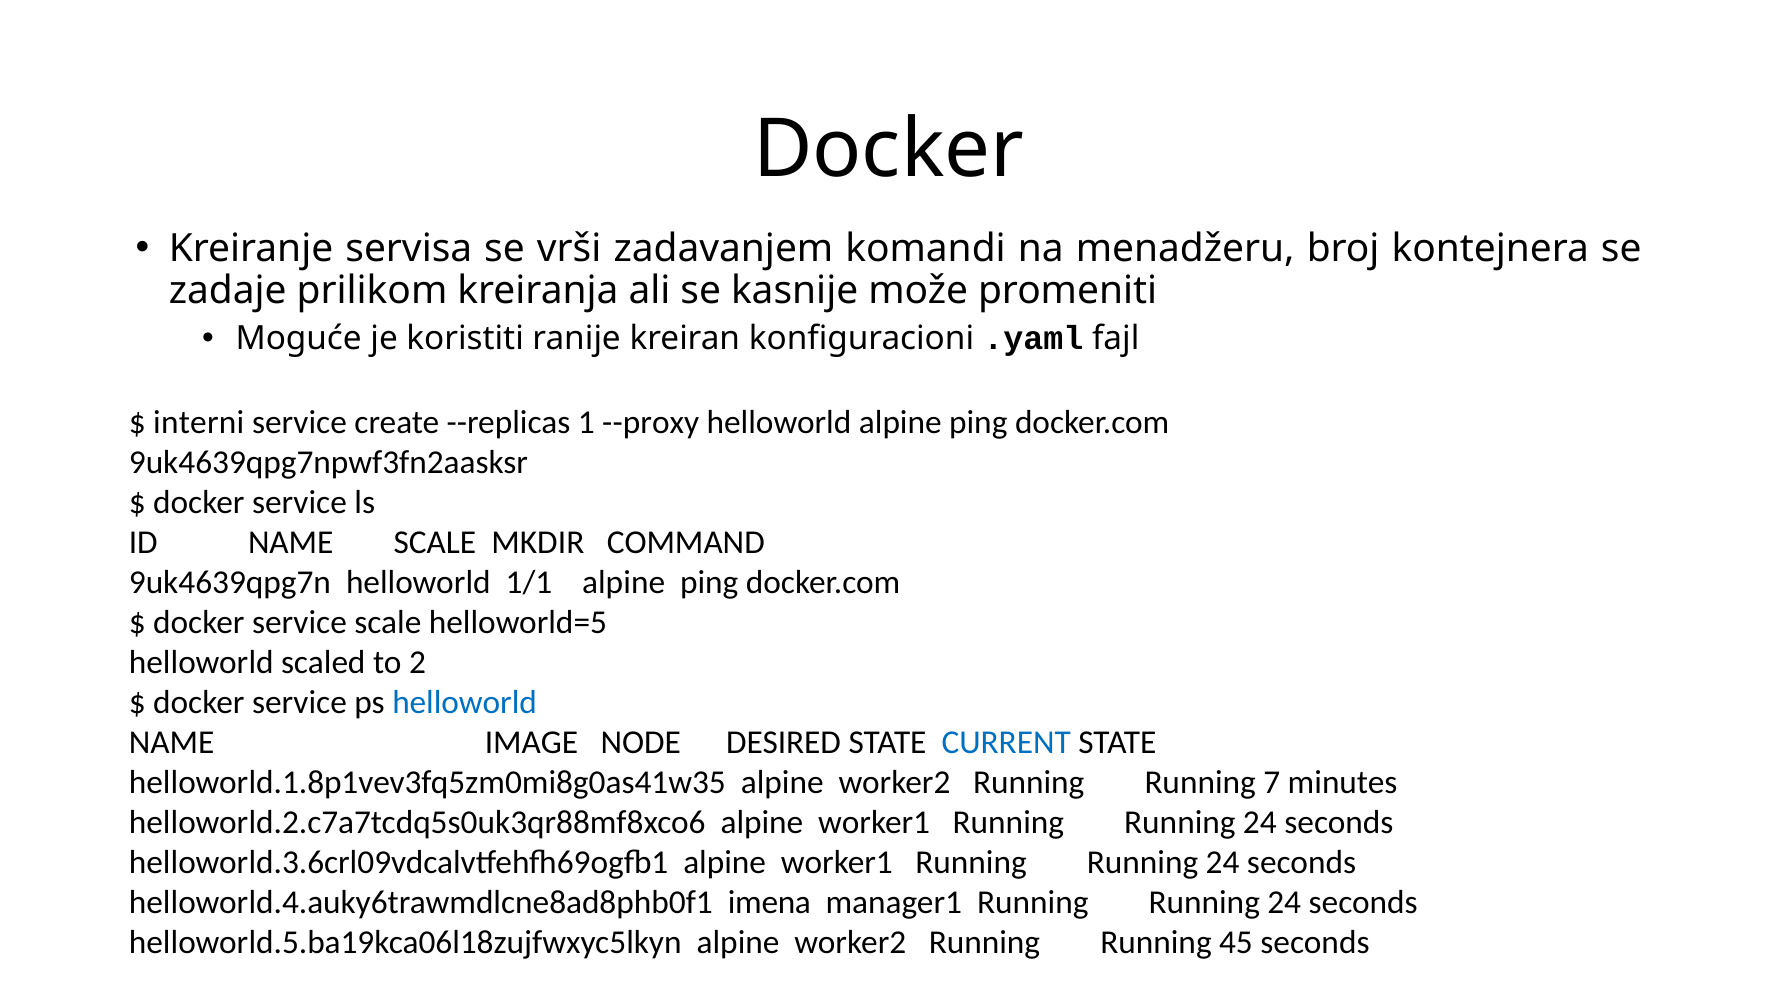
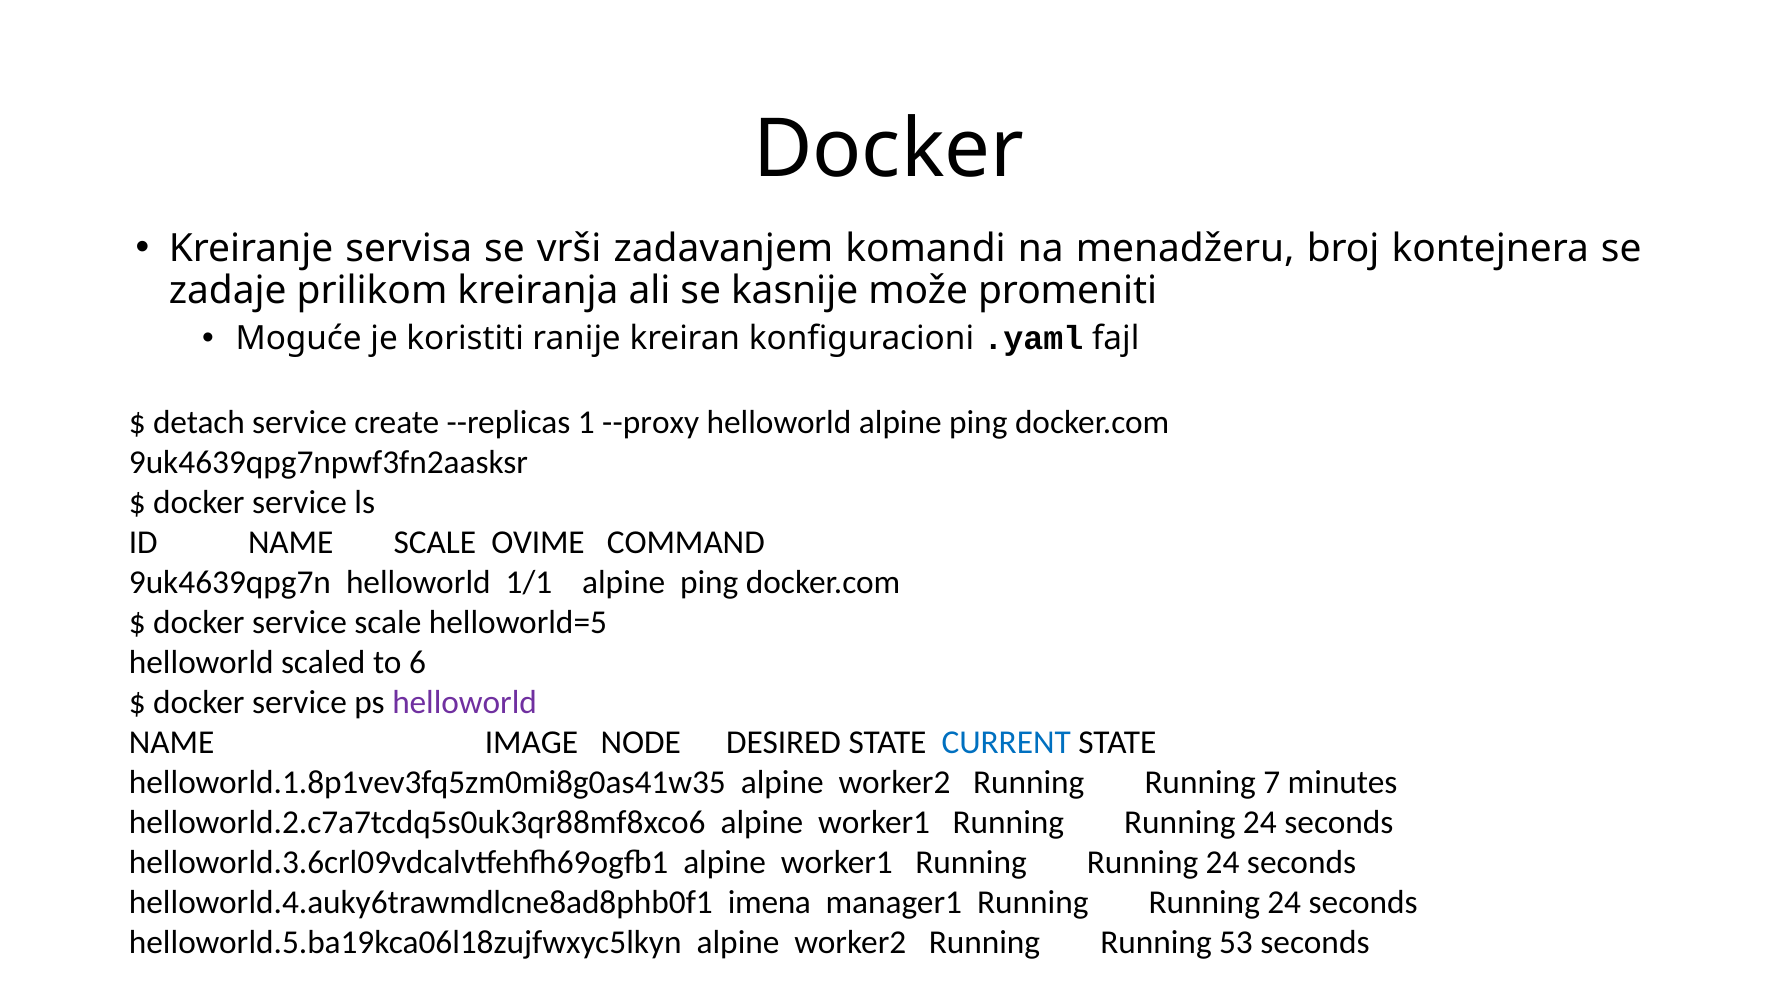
interni: interni -> detach
MKDIR: MKDIR -> OVIME
2: 2 -> 6
helloworld at (465, 703) colour: blue -> purple
45: 45 -> 53
